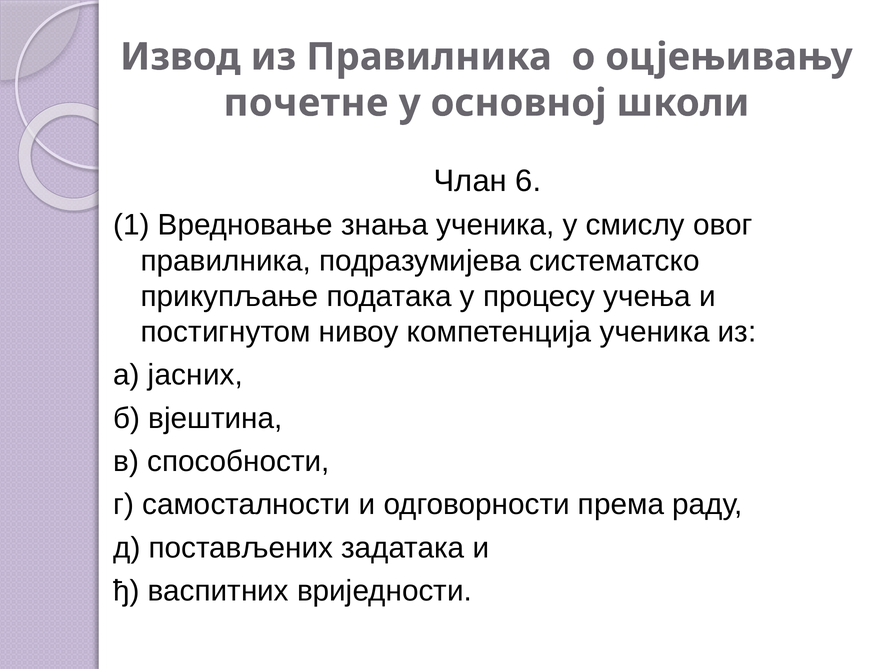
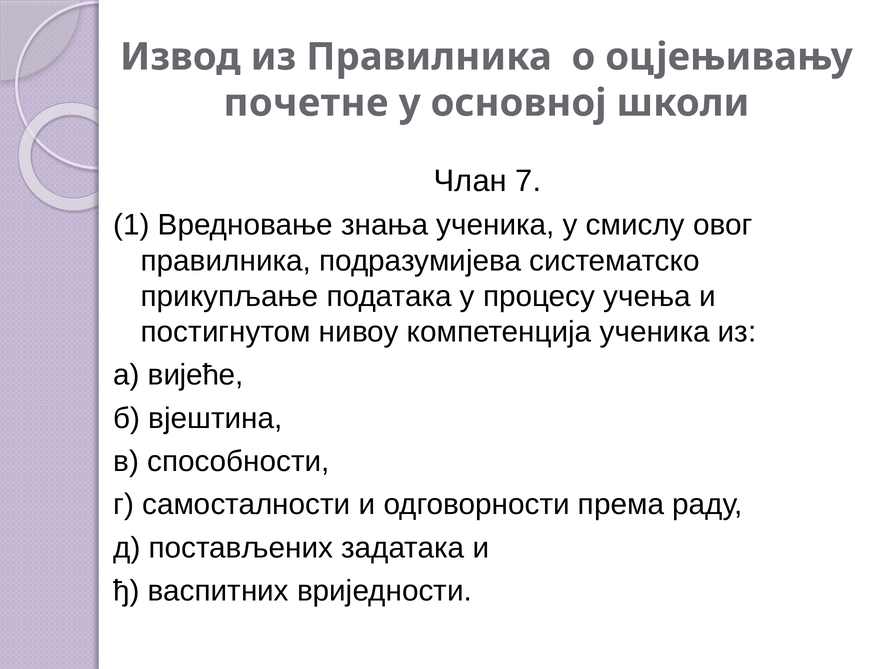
6: 6 -> 7
јасних: јасних -> вијеће
